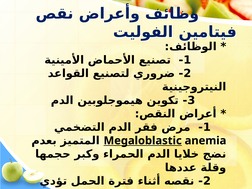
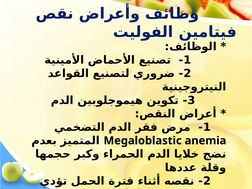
Megaloblastic underline: present -> none
